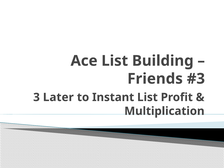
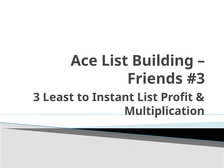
Later: Later -> Least
